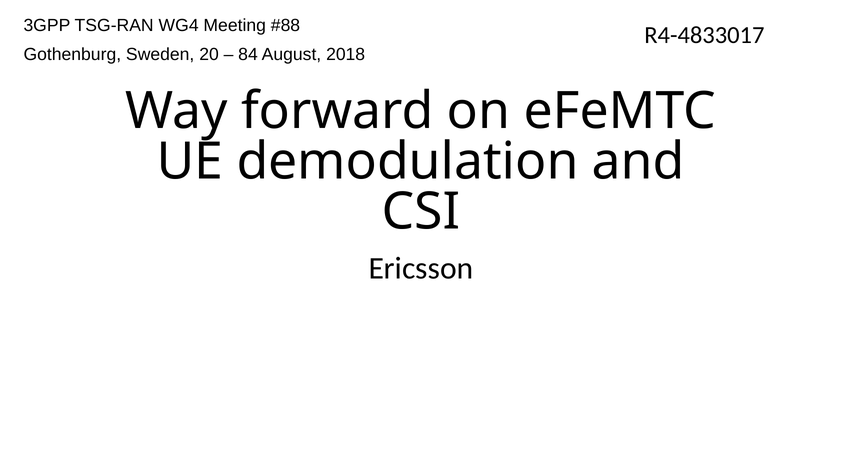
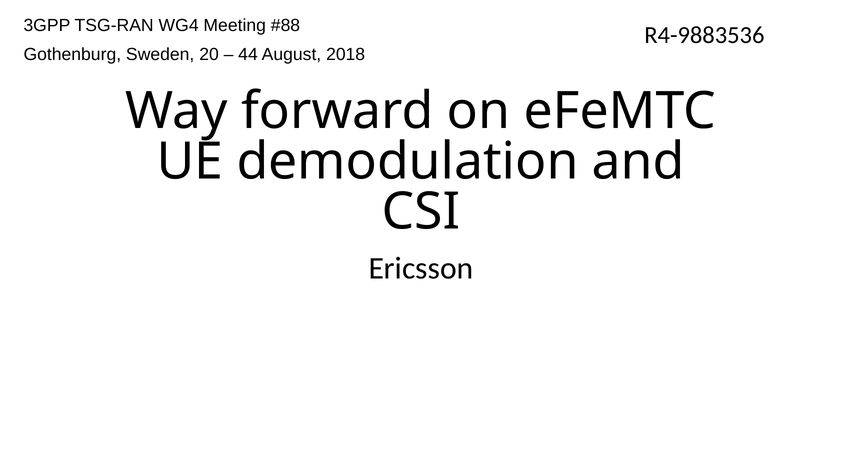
R4-4833017: R4-4833017 -> R4-9883536
84: 84 -> 44
